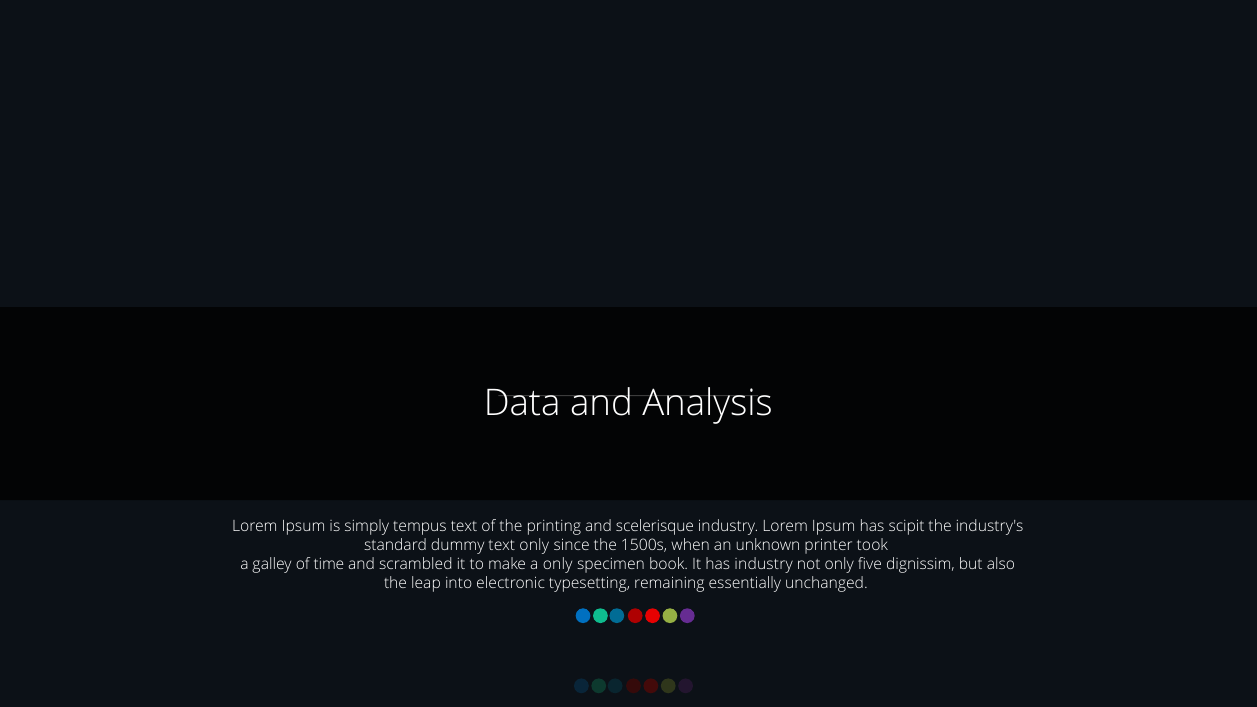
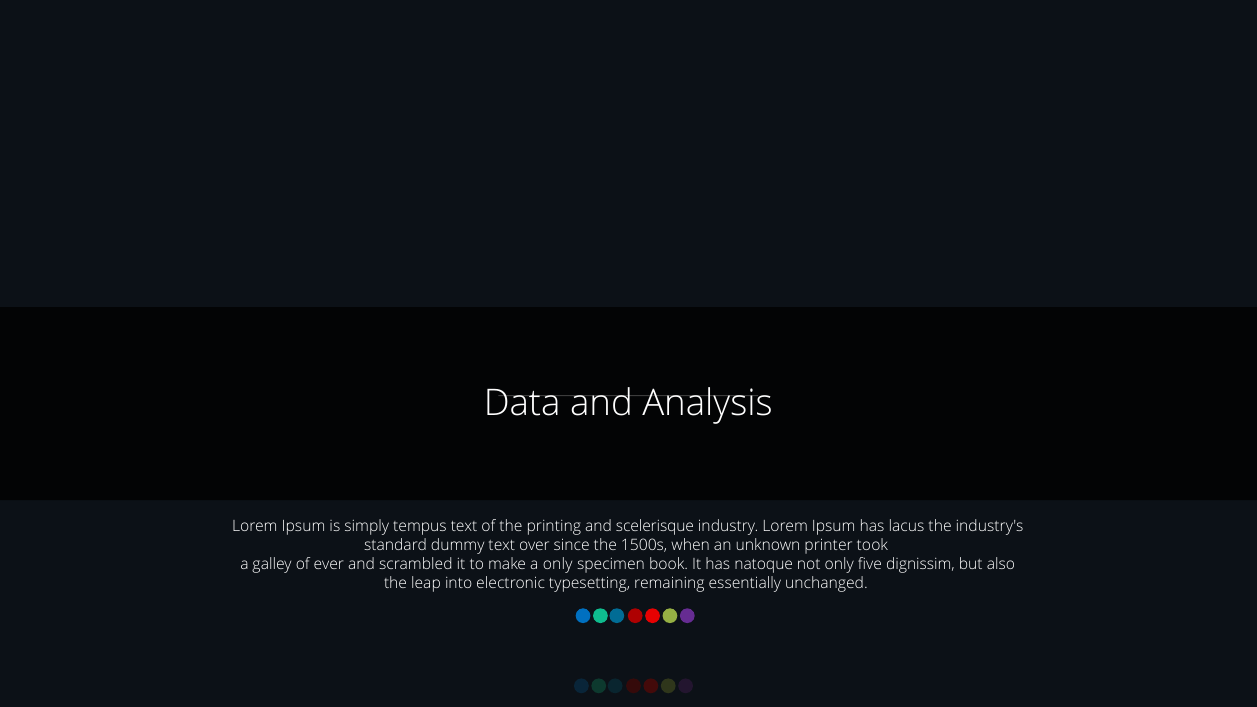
scipit: scipit -> lacus
text only: only -> over
time: time -> ever
has industry: industry -> natoque
